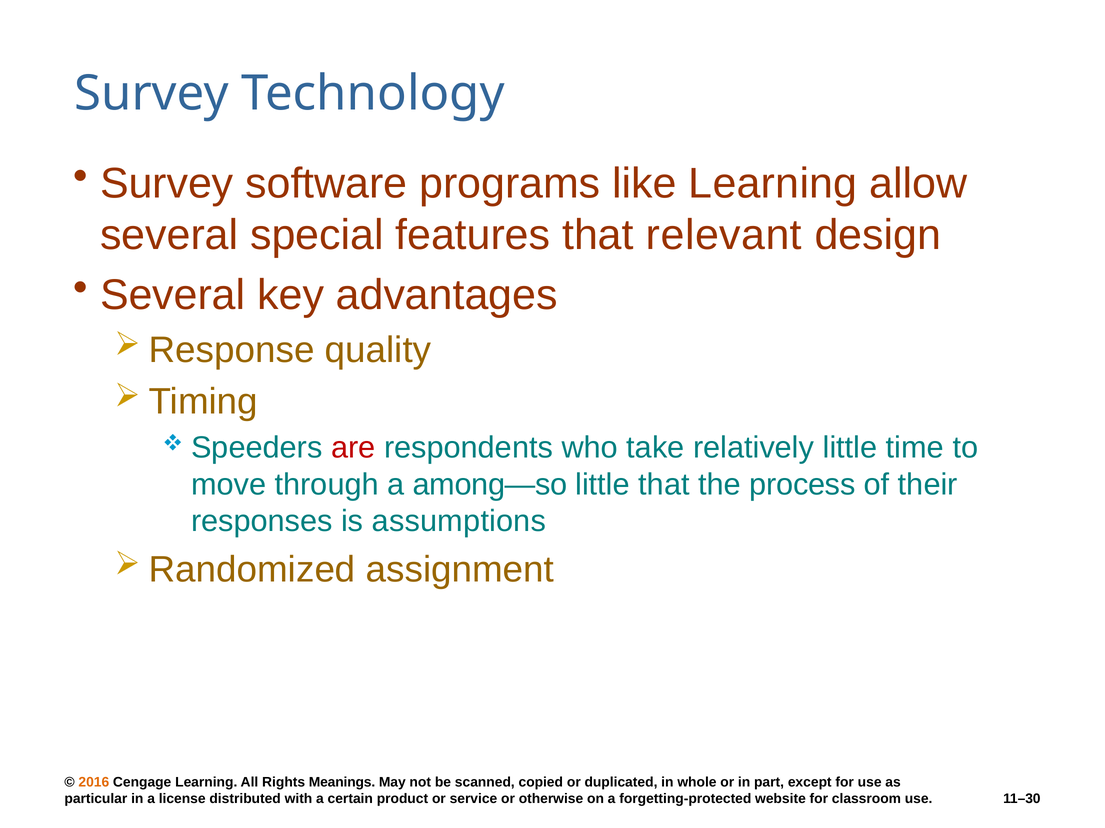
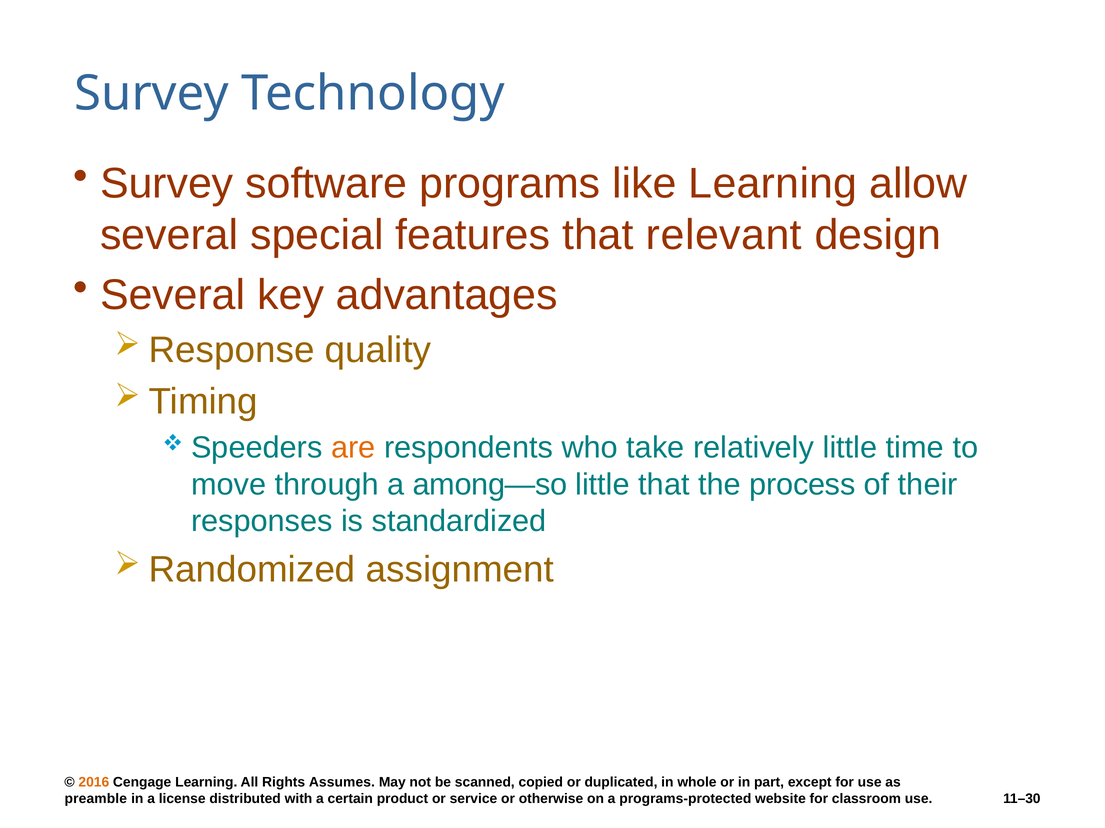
are colour: red -> orange
assumptions: assumptions -> standardized
Meanings: Meanings -> Assumes
particular: particular -> preamble
forgetting-protected: forgetting-protected -> programs-protected
